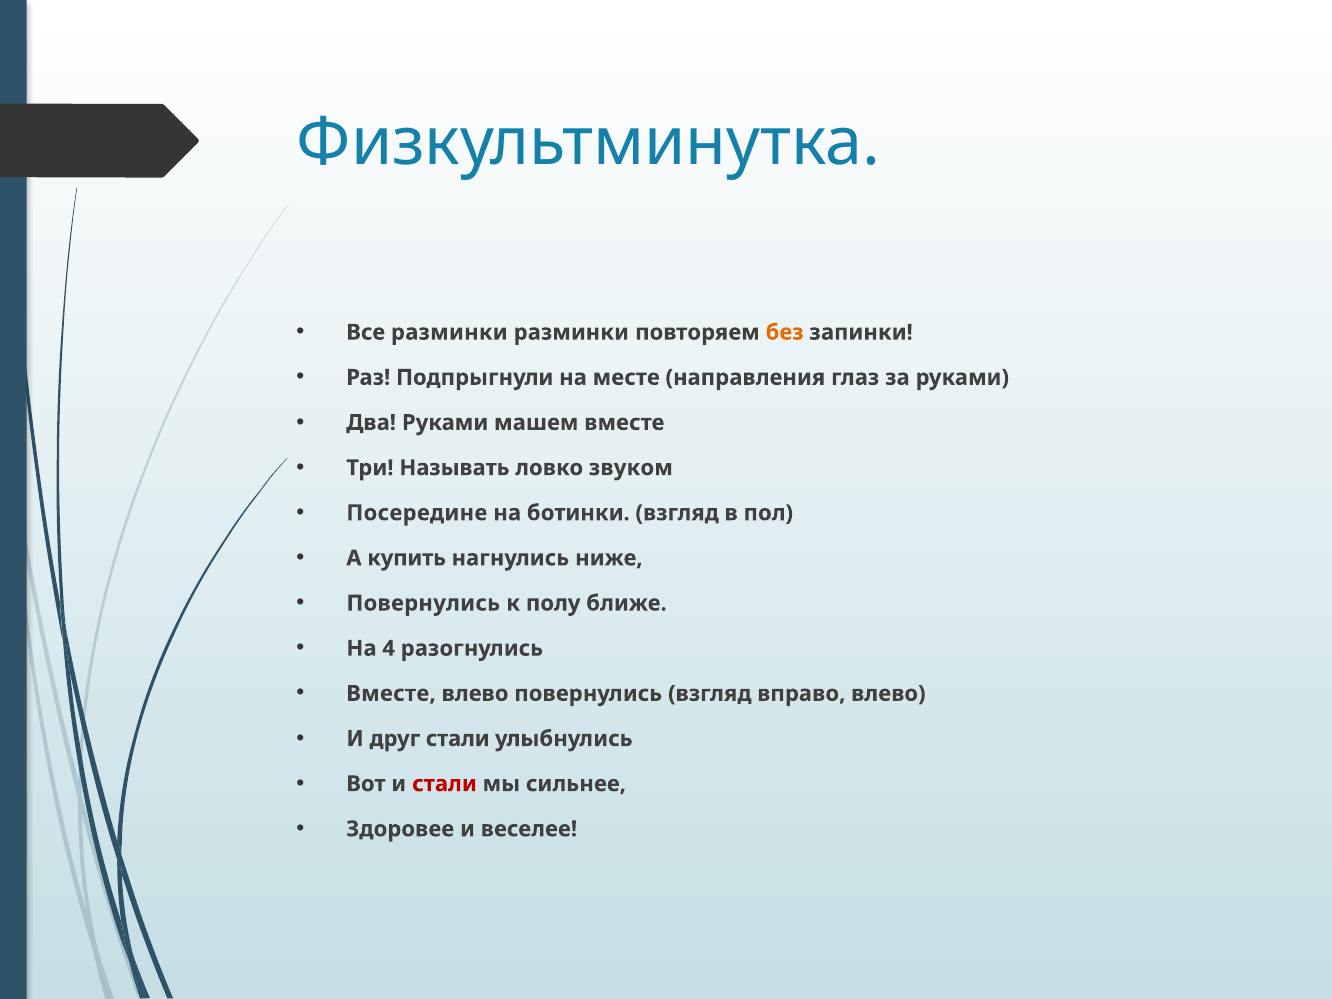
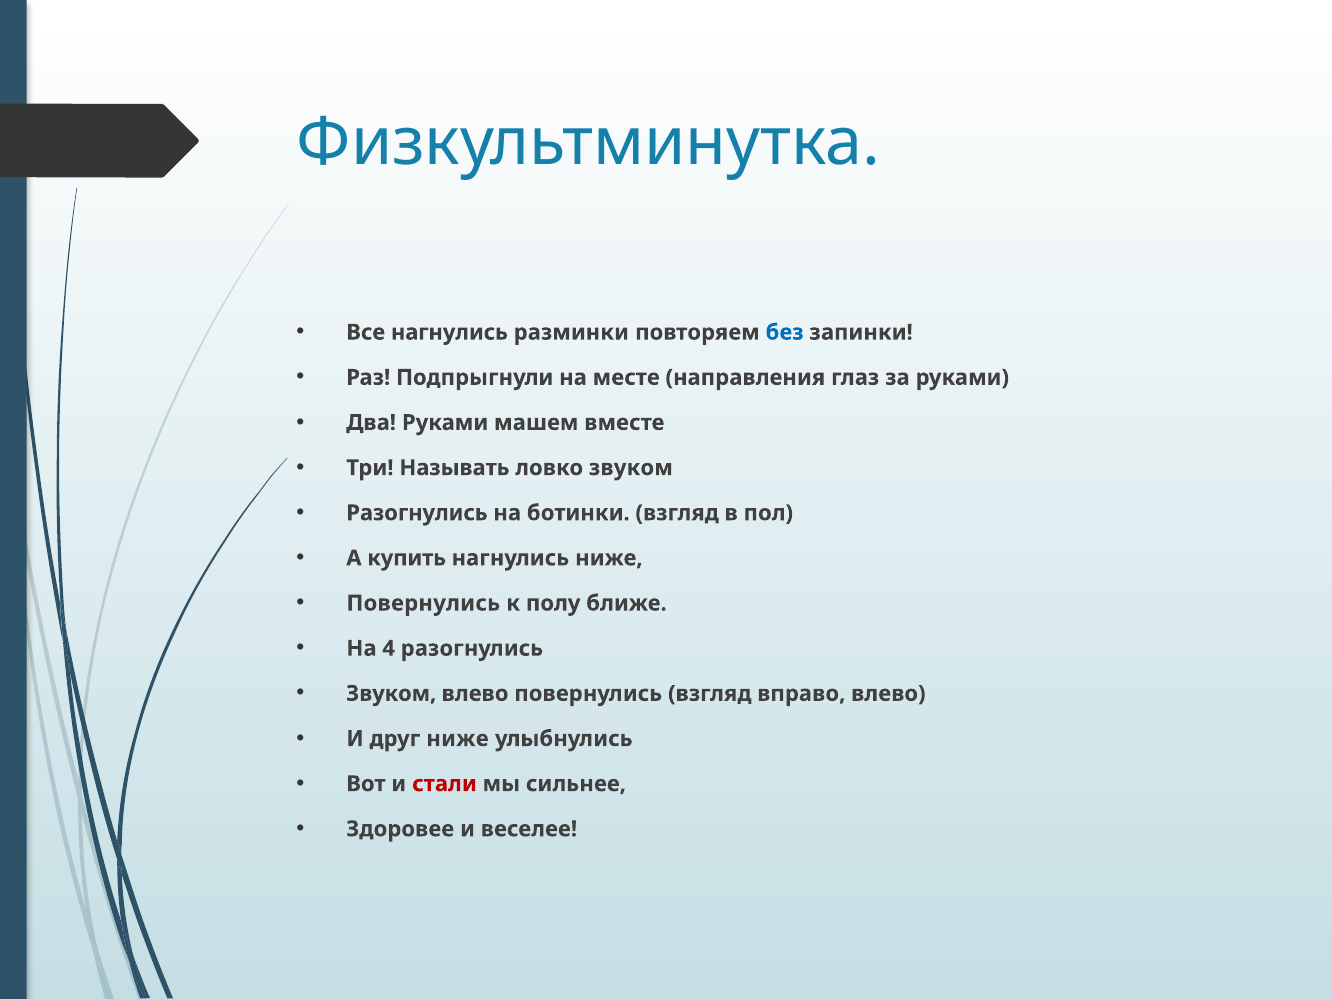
Все разминки: разминки -> нагнулись
без colour: orange -> blue
Посередине at (417, 513): Посередине -> Разогнулись
Вместе at (391, 694): Вместе -> Звуком
друг стали: стали -> ниже
